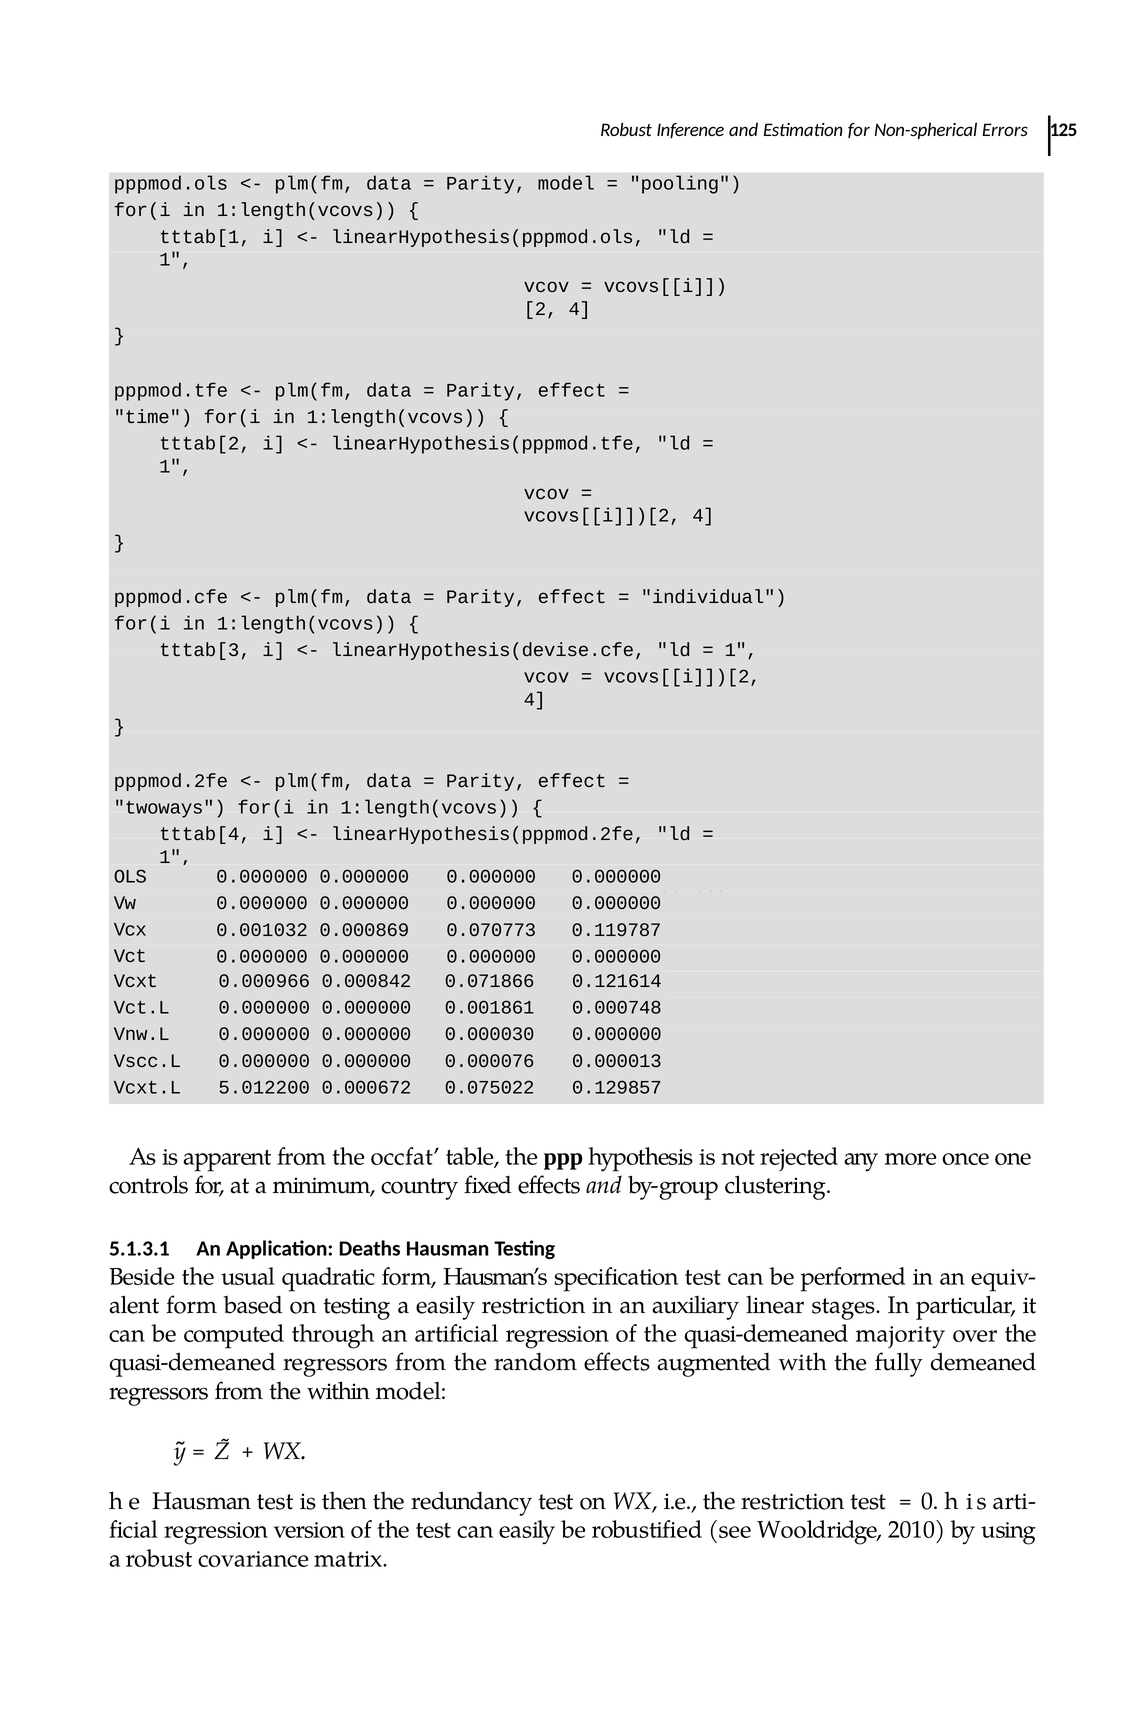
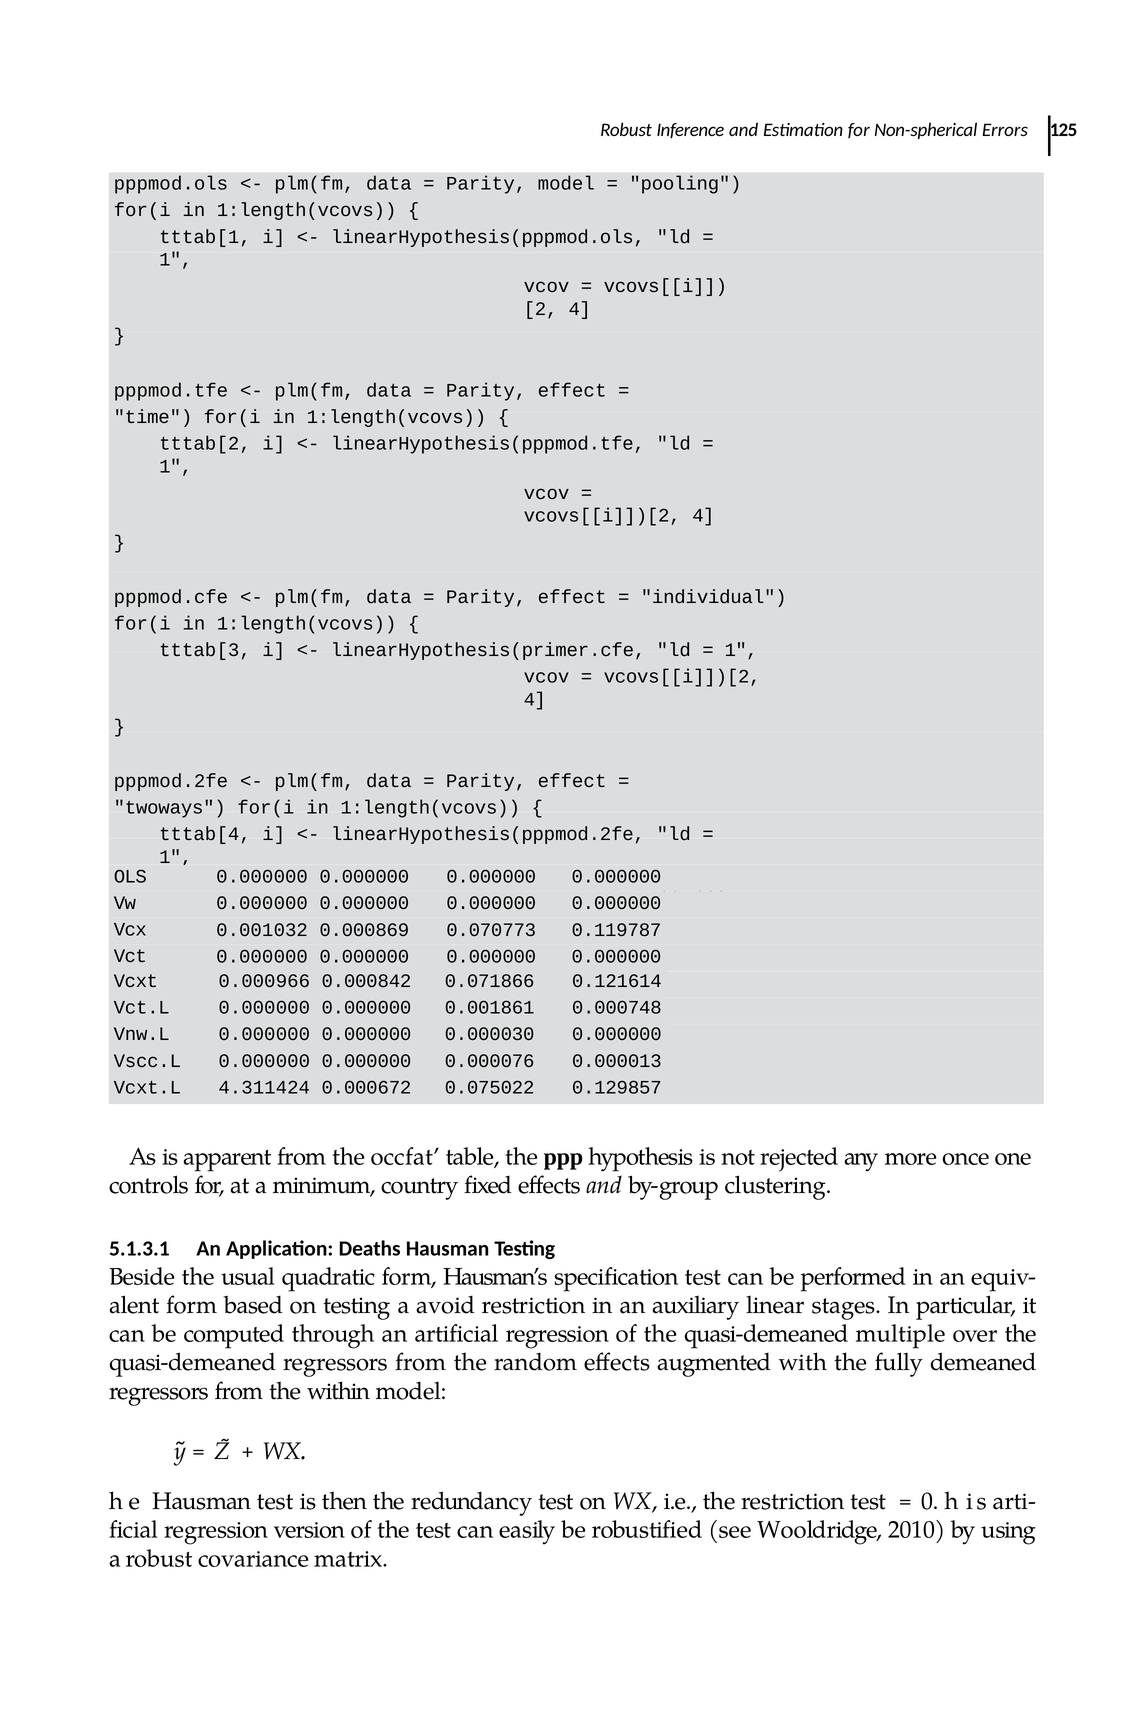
linearHypothesis(devise.cfe: linearHypothesis(devise.cfe -> linearHypothesis(primer.cfe
5.012200: 5.012200 -> 4.311424
a easily: easily -> avoid
majority: majority -> multiple
